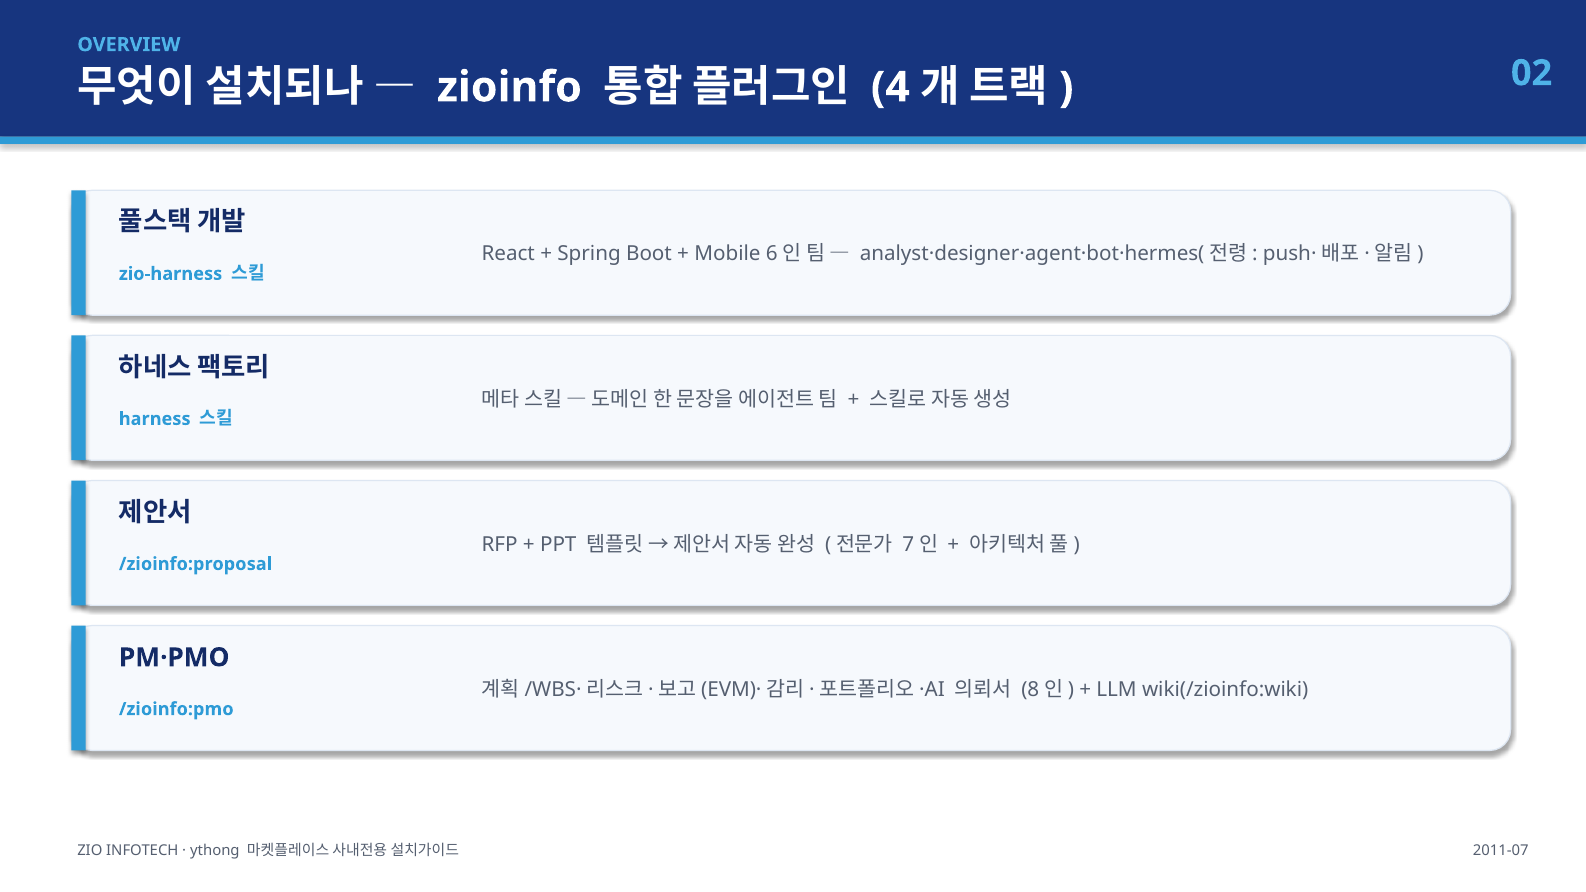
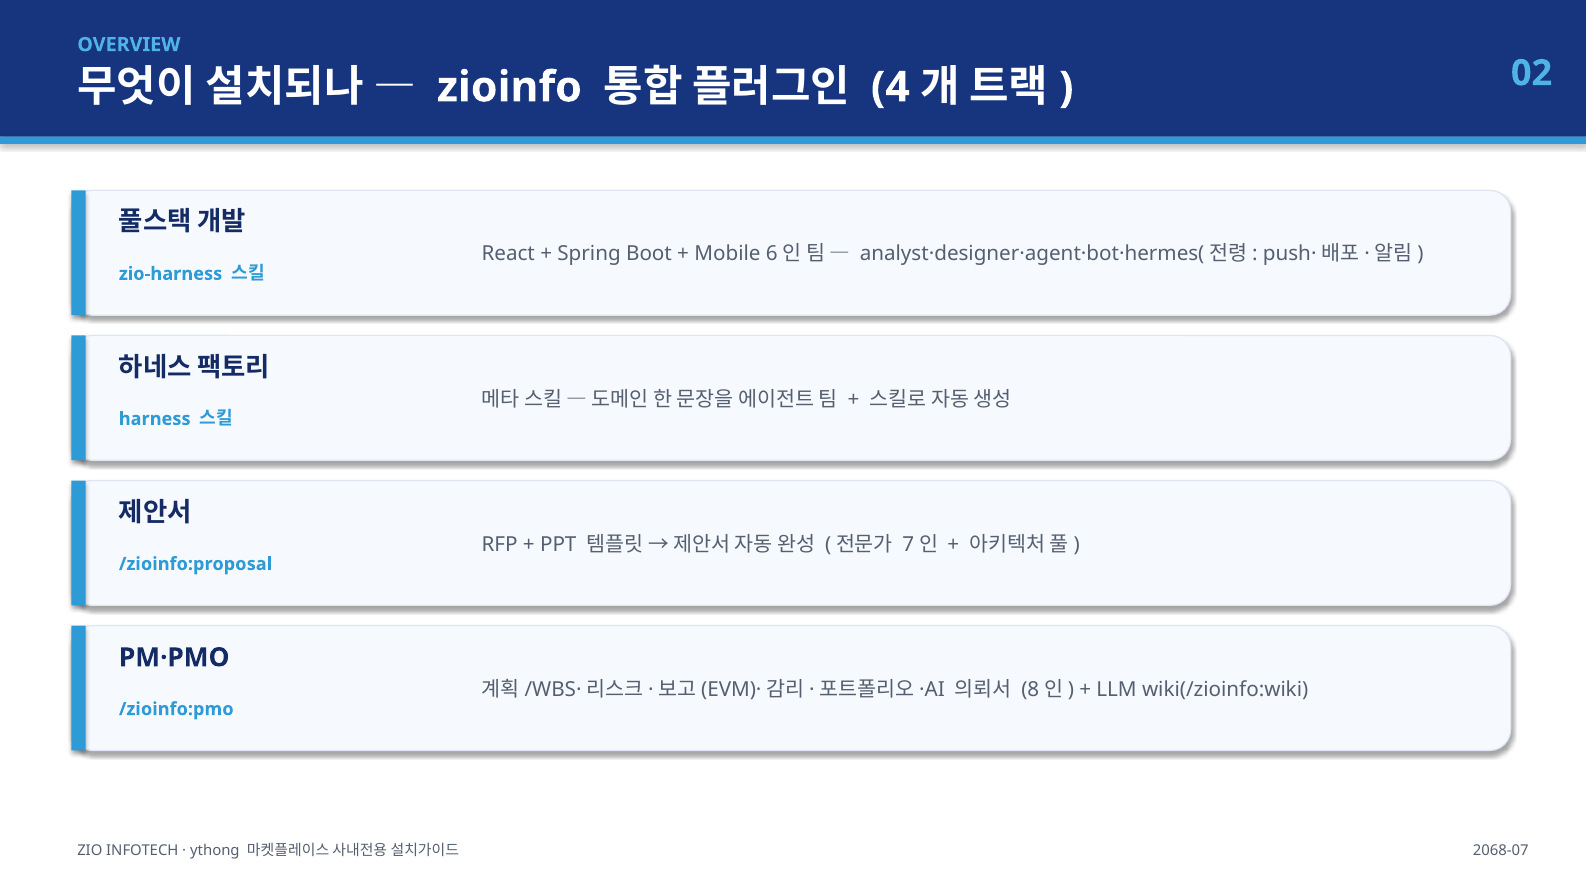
2011-07: 2011-07 -> 2068-07
